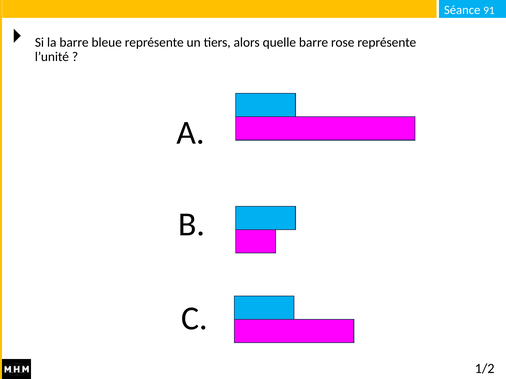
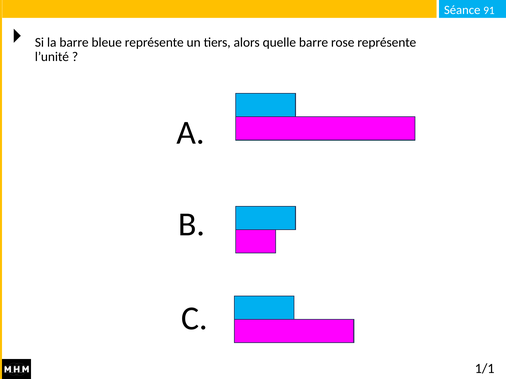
1/2: 1/2 -> 1/1
